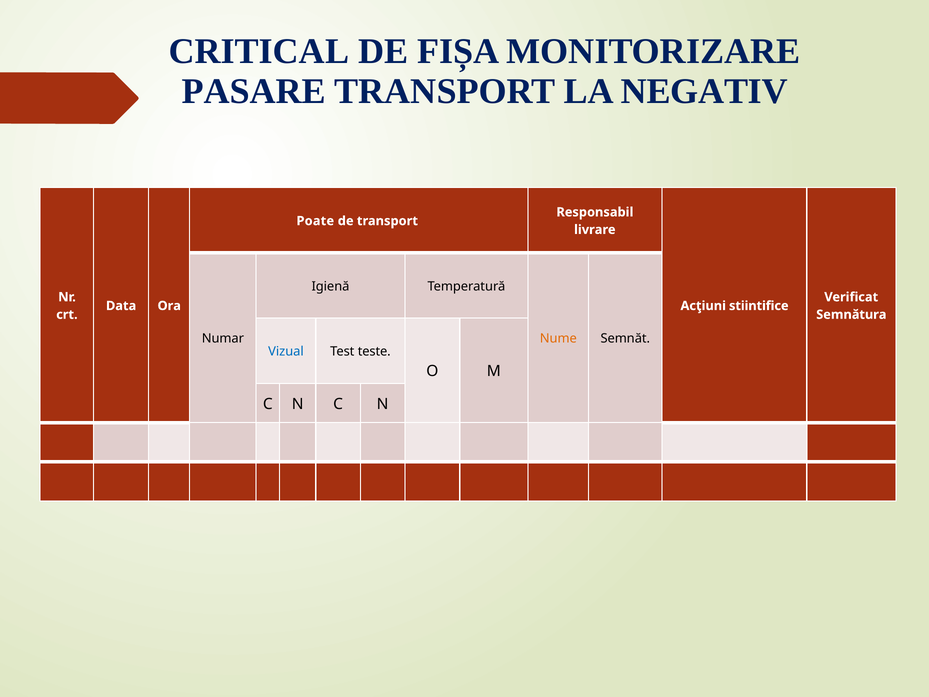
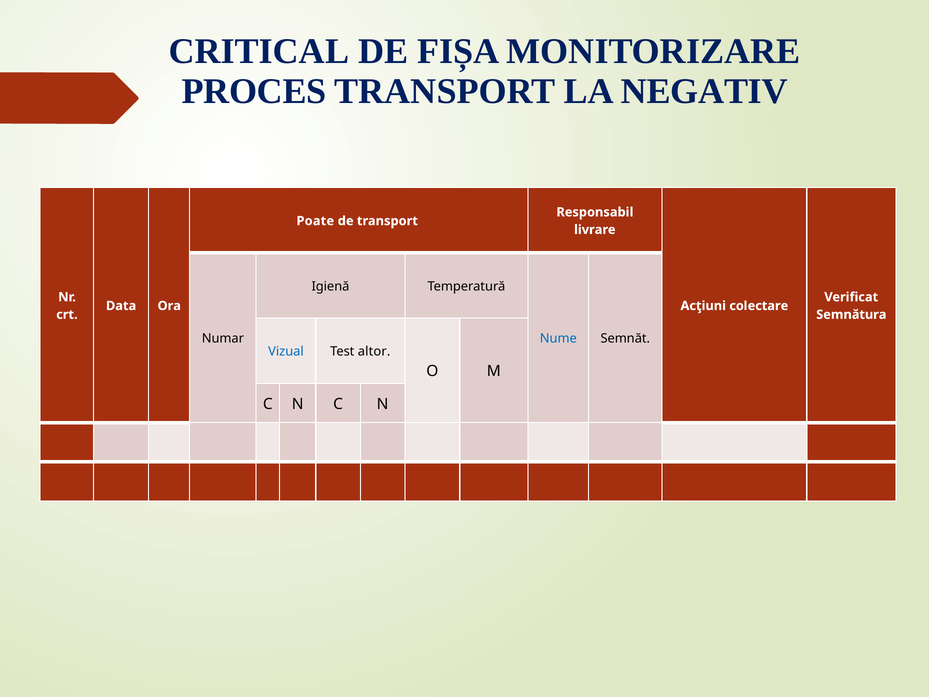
PASARE: PASARE -> PROCES
stiintifice: stiintifice -> colectare
Nume colour: orange -> blue
teste: teste -> altor
